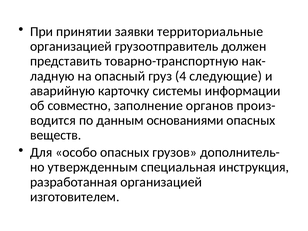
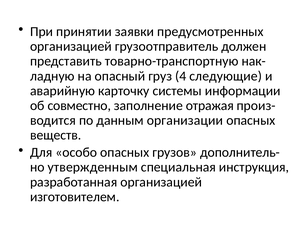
территориальные: территориальные -> предусмотренных
органов: органов -> отражая
основаниями: основаниями -> организации
